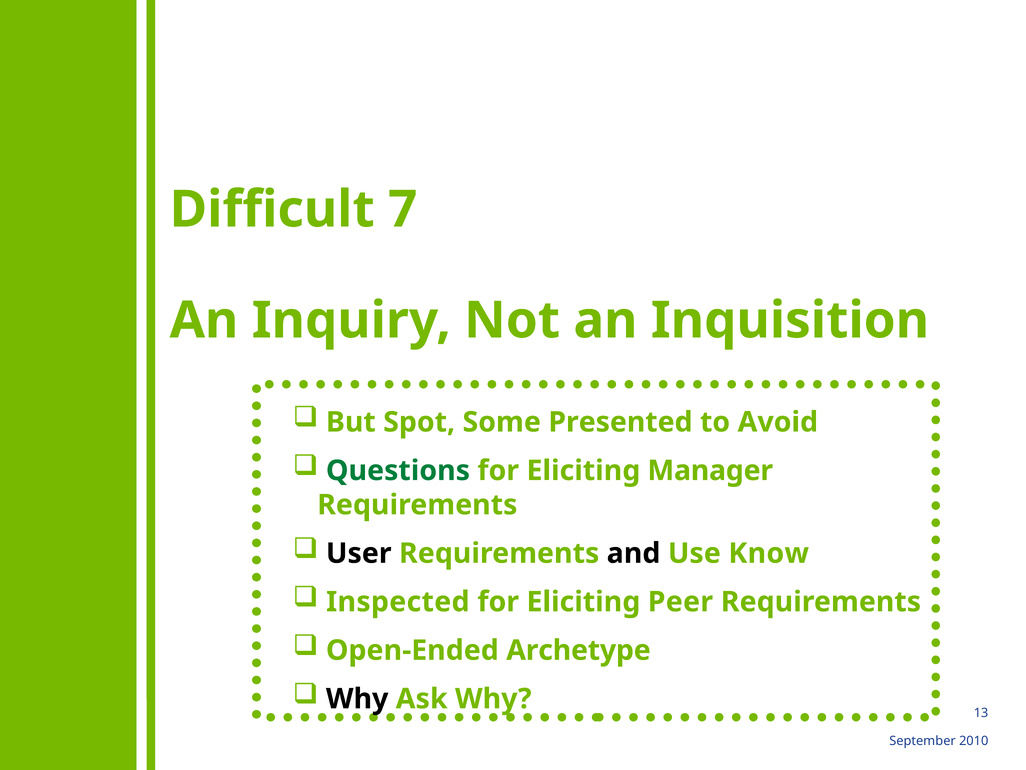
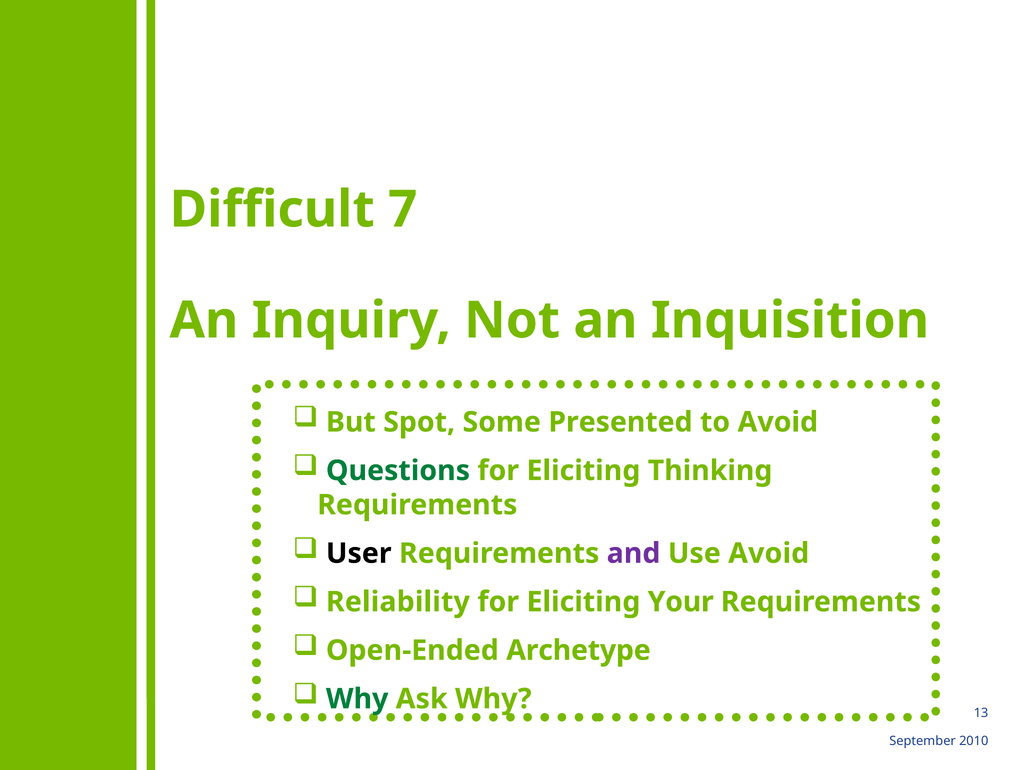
Manager: Manager -> Thinking
and colour: black -> purple
Use Know: Know -> Avoid
Inspected: Inspected -> Reliability
Peer: Peer -> Your
Why at (357, 698) colour: black -> green
